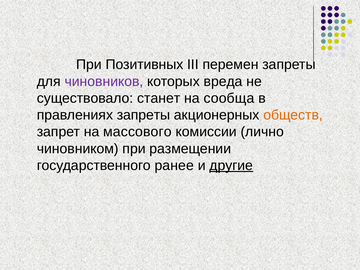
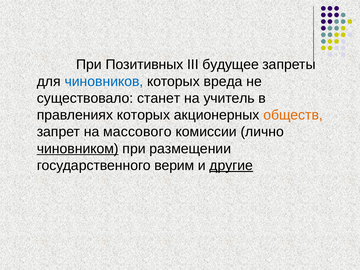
перемен: перемен -> будущее
чиновников colour: purple -> blue
сообща: сообща -> учитель
правлениях запреты: запреты -> которых
чиновником underline: none -> present
ранее: ранее -> верим
